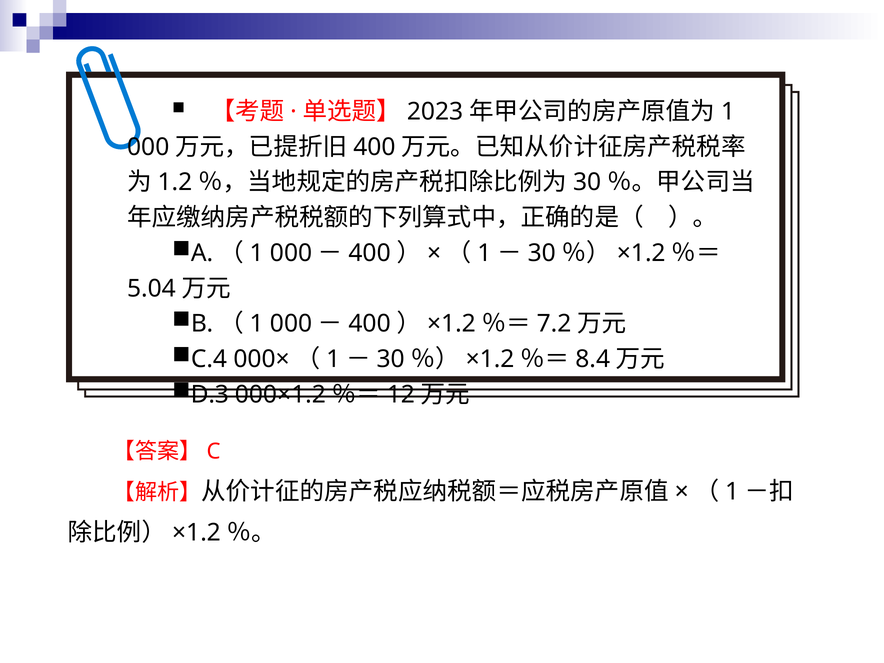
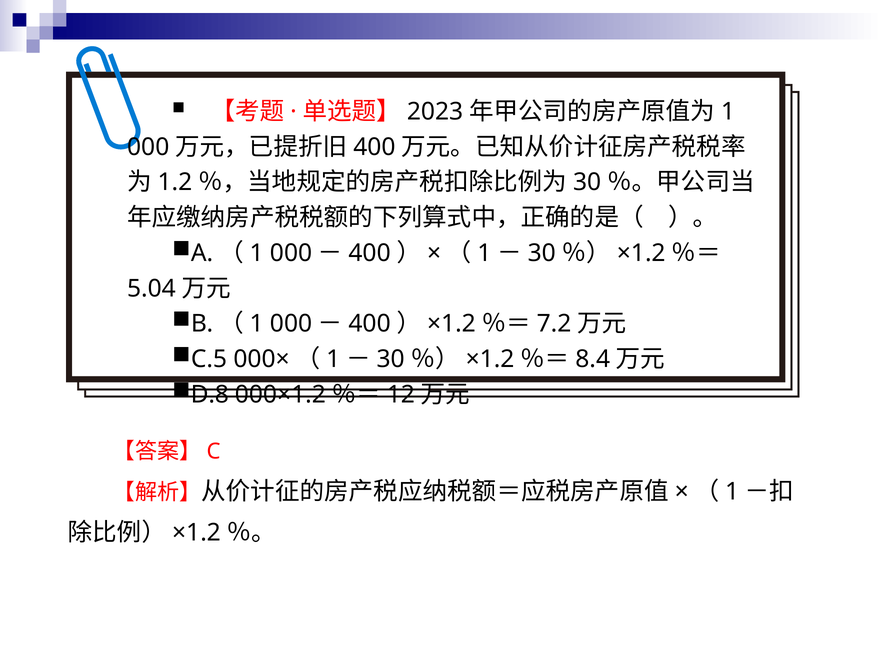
C.4: C.4 -> C.5
D.3: D.3 -> D.8
